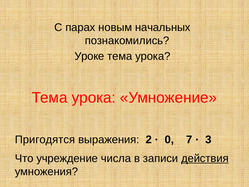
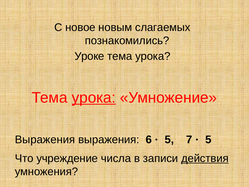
парах: парах -> новое
начальных: начальных -> слагаемых
урока at (94, 98) underline: none -> present
Пригодятся at (45, 139): Пригодятся -> Выражения
2: 2 -> 6
0 at (169, 139): 0 -> 5
3 at (208, 139): 3 -> 5
